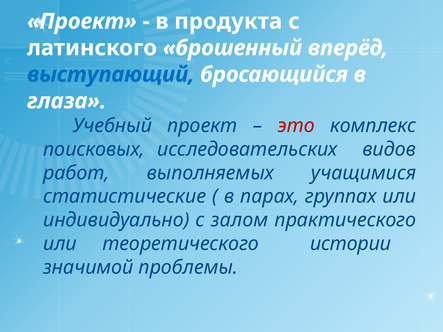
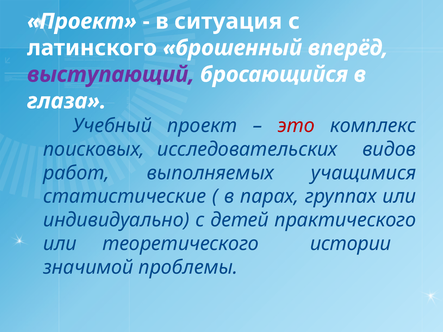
продукта: продукта -> ситуация
выступающий colour: blue -> purple
залом: залом -> детей
